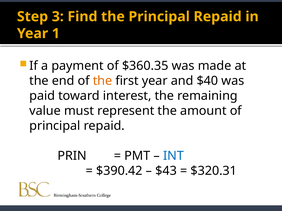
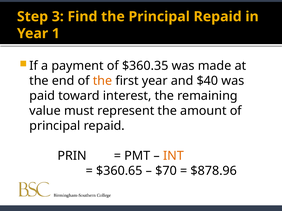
INT colour: blue -> orange
$390.42: $390.42 -> $360.65
$43: $43 -> $70
$320.31: $320.31 -> $878.96
